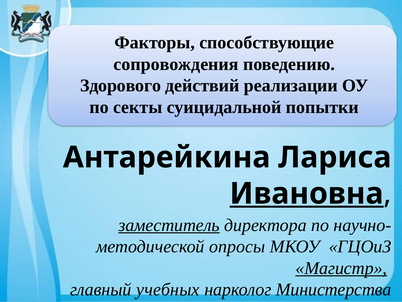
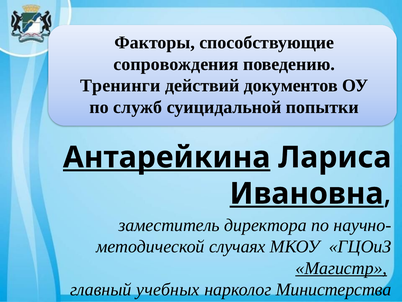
Здорового: Здорового -> Тренинги
реализации: реализации -> документов
секты: секты -> служб
Антарейкина underline: none -> present
заместитель underline: present -> none
опросы: опросы -> случаях
